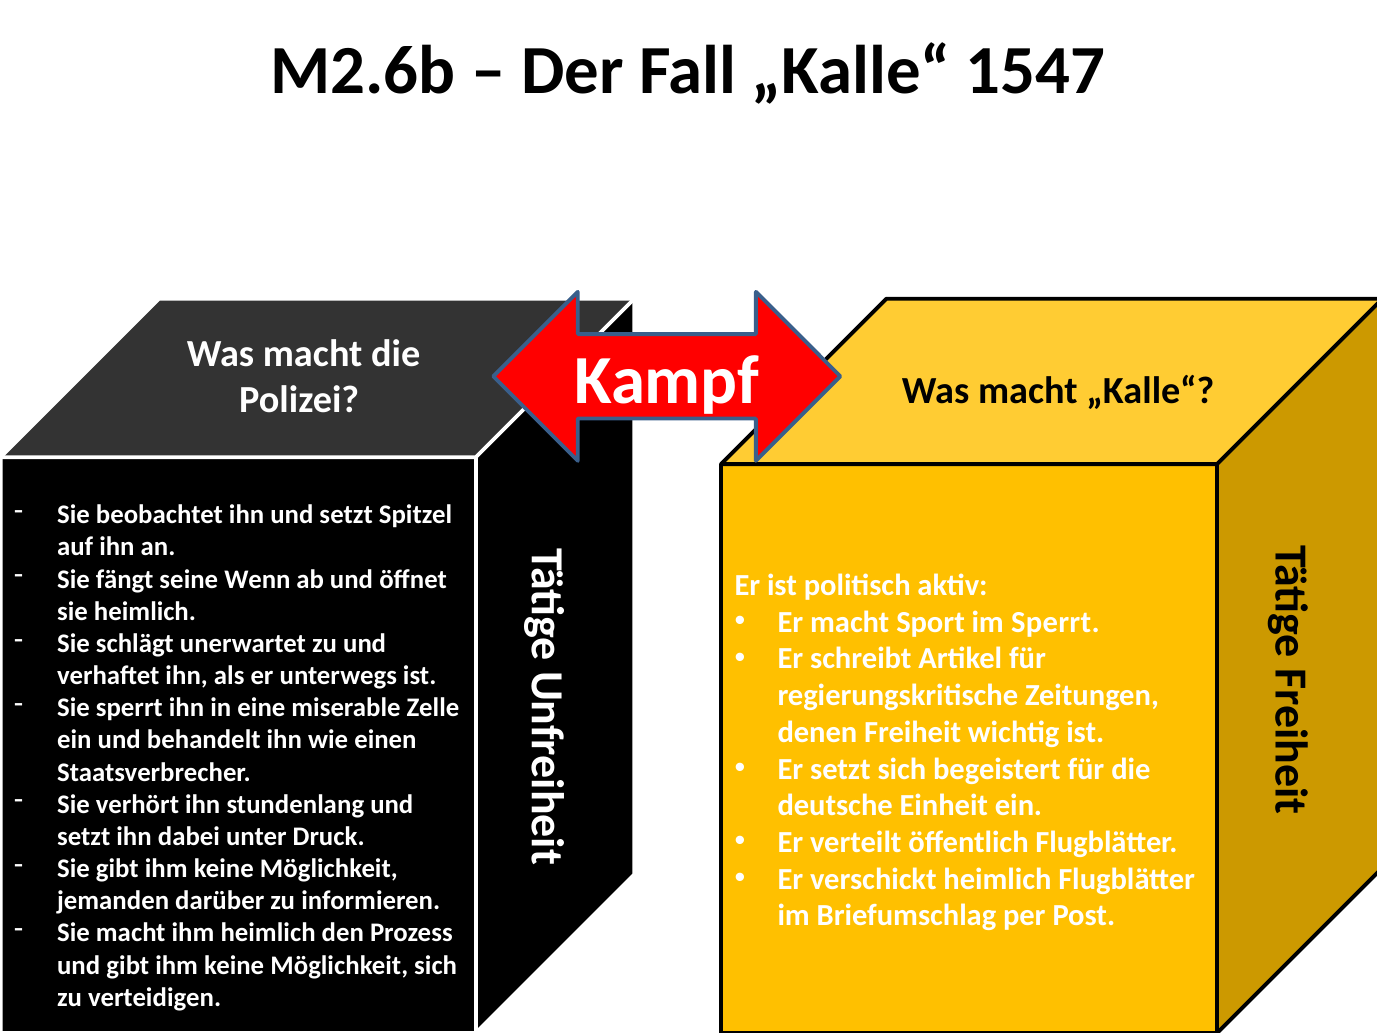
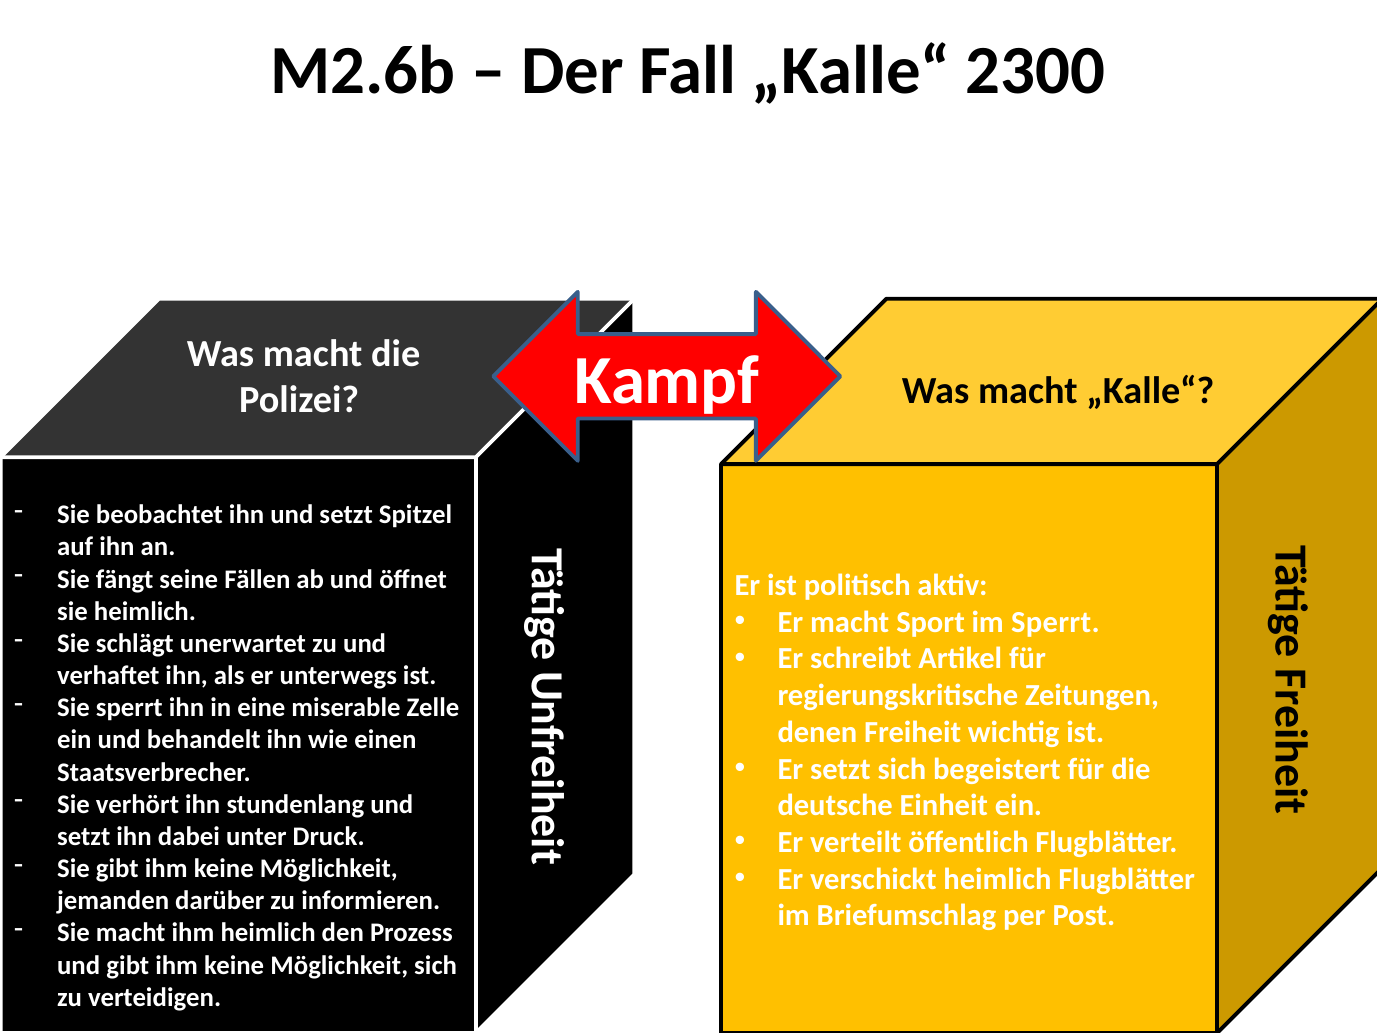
1547: 1547 -> 2300
Wenn: Wenn -> Fällen
